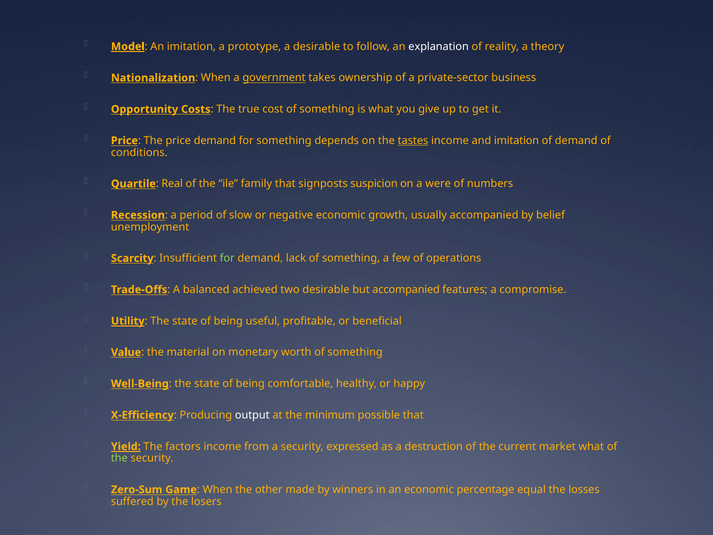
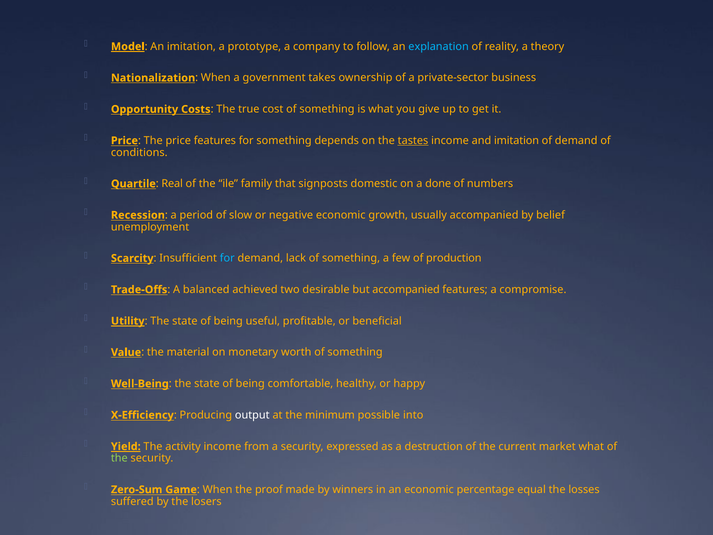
a desirable: desirable -> company
explanation colour: white -> light blue
government underline: present -> none
price demand: demand -> features
suspicion: suspicion -> domestic
were: were -> done
for at (227, 258) colour: light green -> light blue
operations: operations -> production
possible that: that -> into
factors: factors -> activity
other: other -> proof
